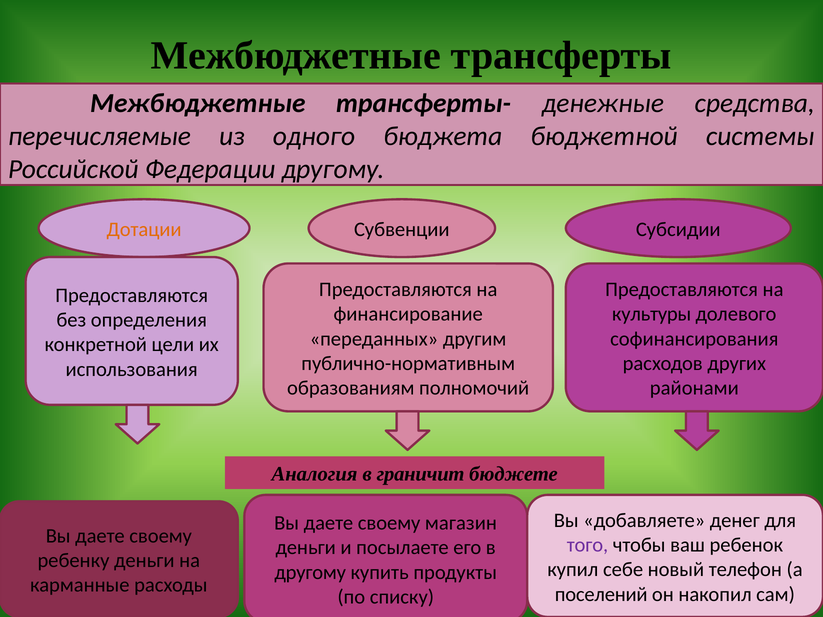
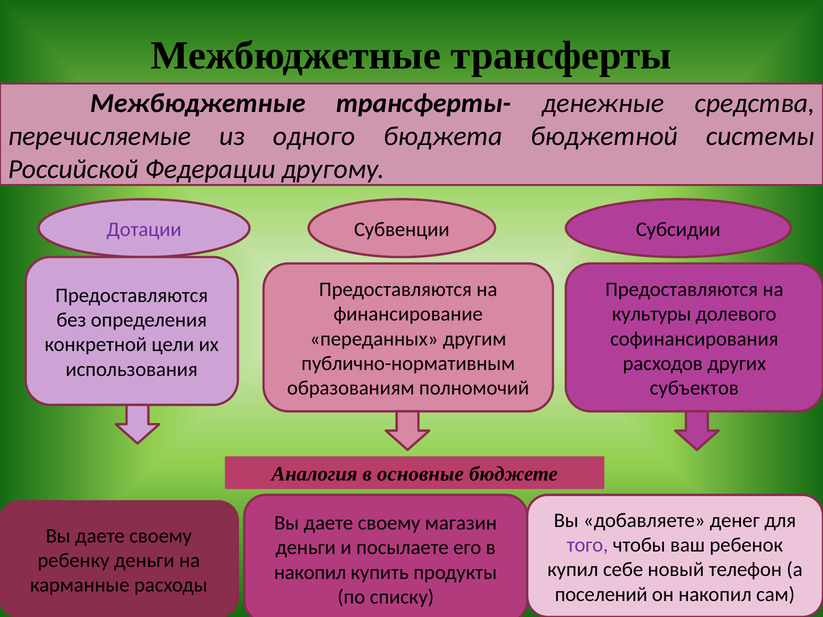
Дотации colour: orange -> purple
районами: районами -> субъектов
граничит: граничит -> основные
другому at (310, 573): другому -> накопил
